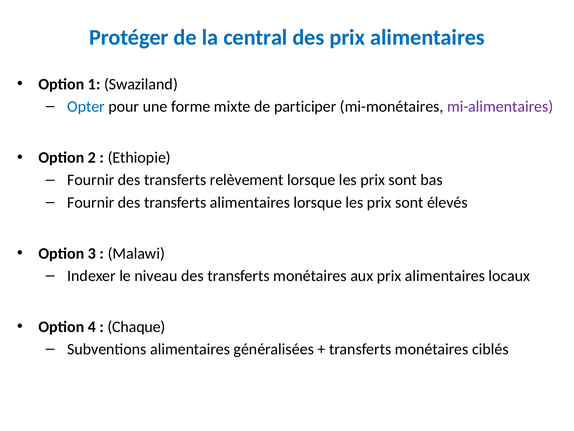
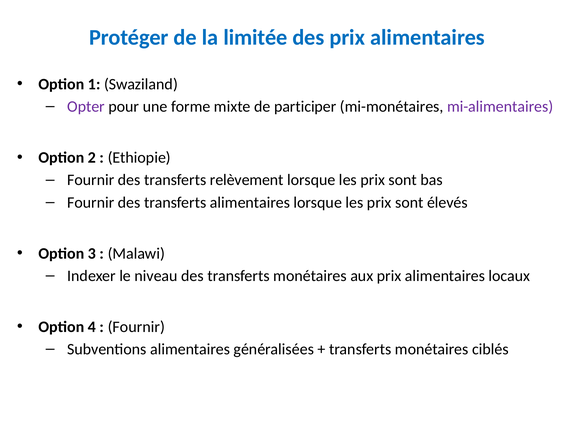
central: central -> limitée
Opter colour: blue -> purple
Chaque at (137, 327): Chaque -> Fournir
